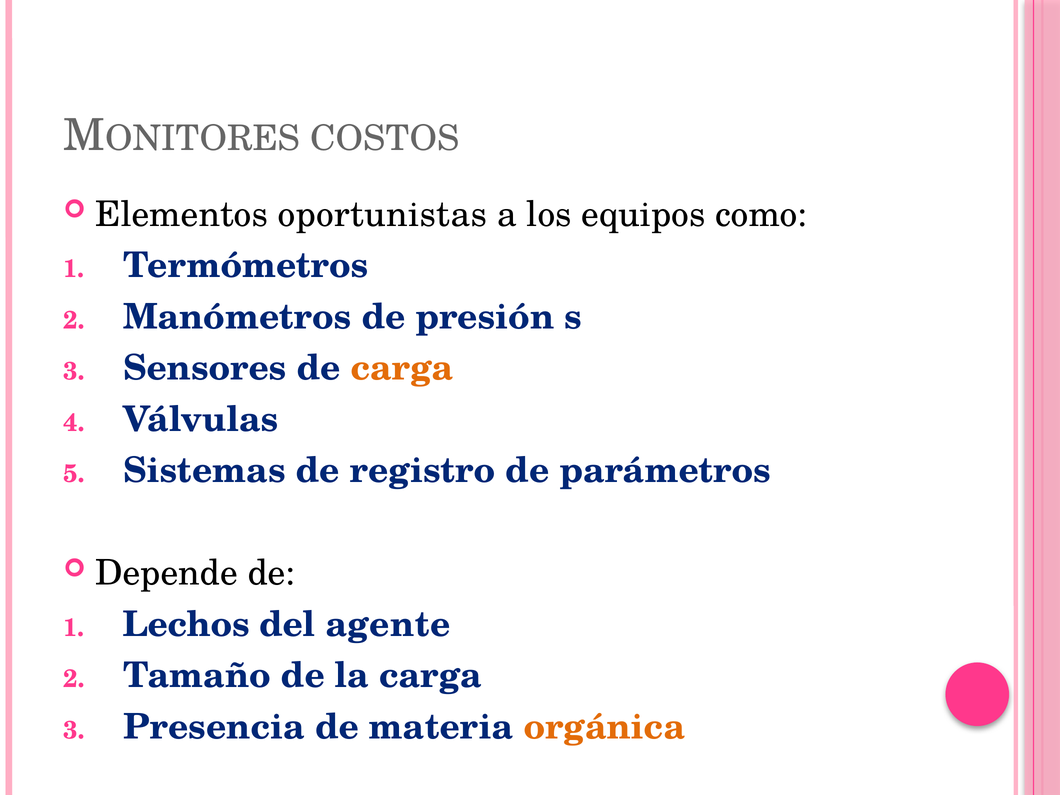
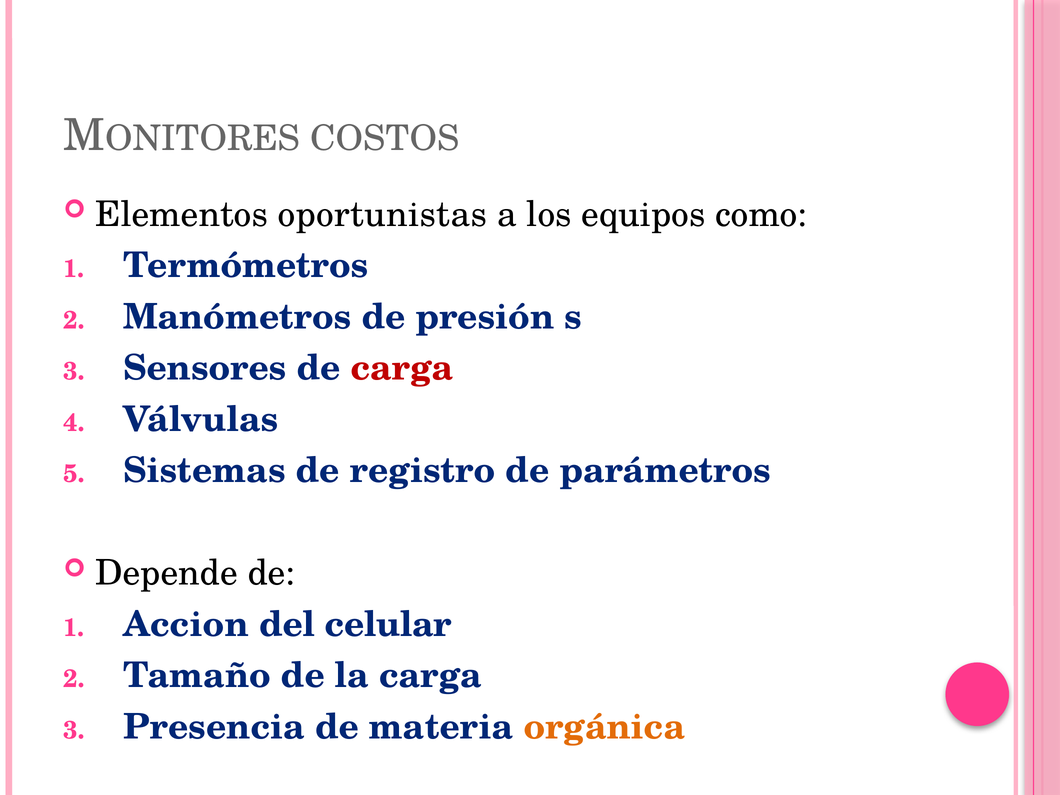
carga at (402, 368) colour: orange -> red
Lechos: Lechos -> Accion
agente: agente -> celular
